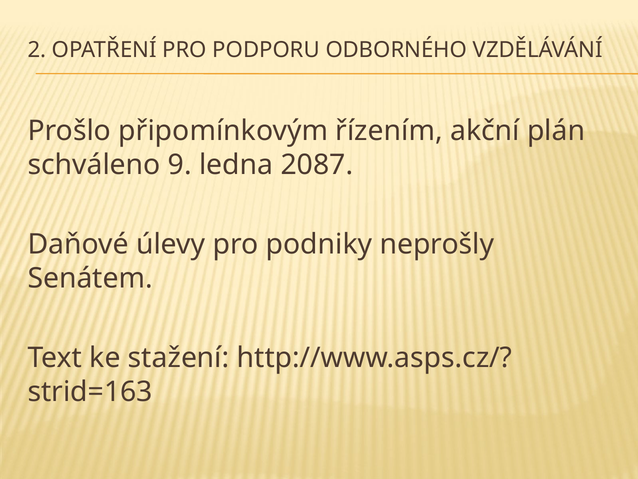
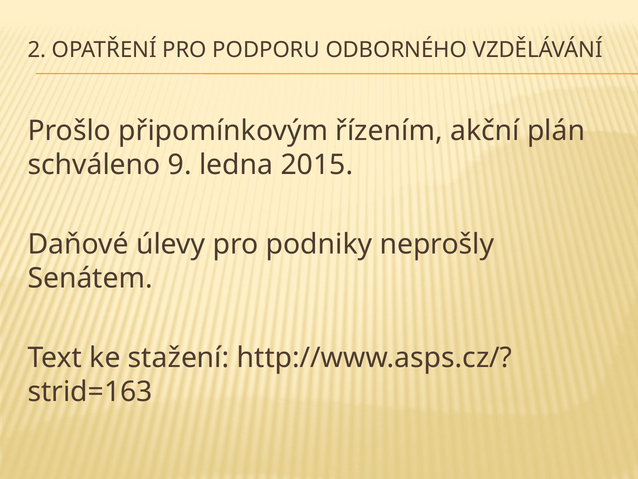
2087: 2087 -> 2015
